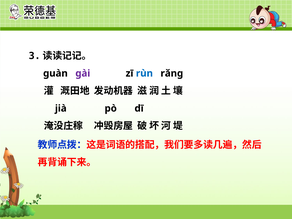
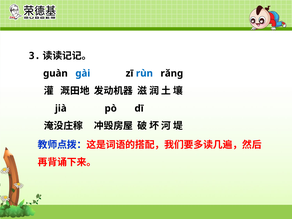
gài colour: purple -> blue
